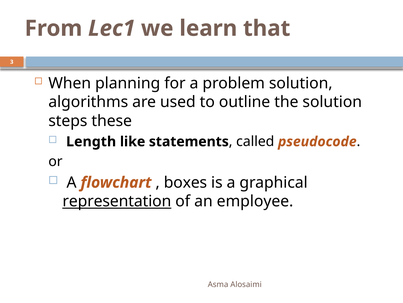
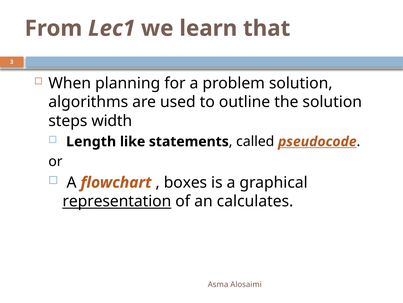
these: these -> width
pseudocode underline: none -> present
employee: employee -> calculates
